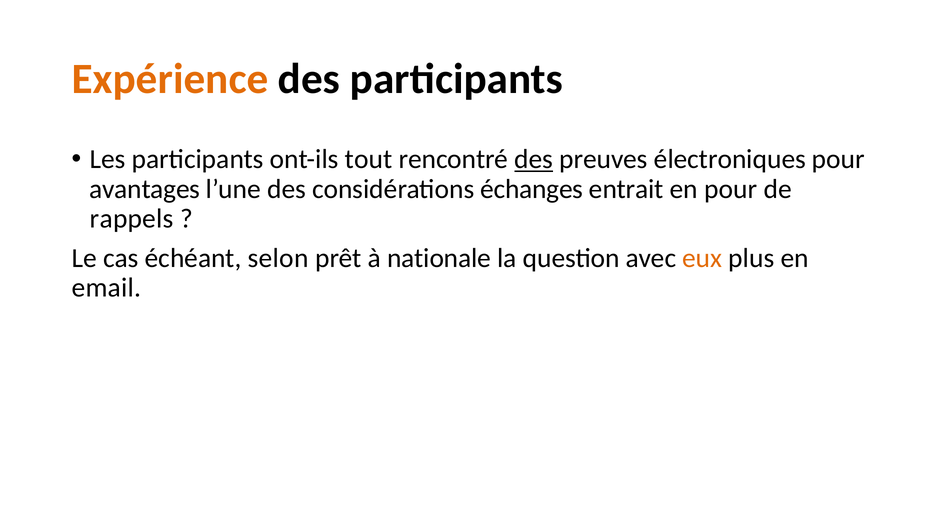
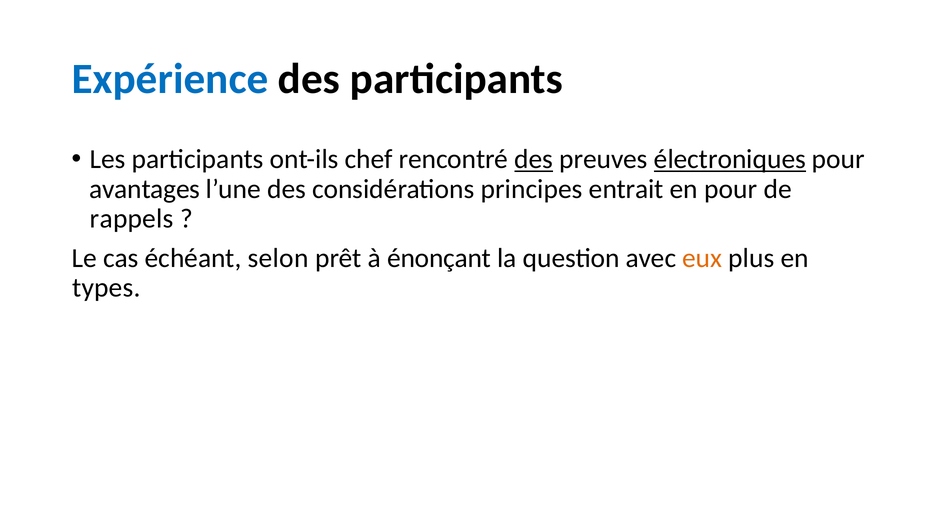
Expérience colour: orange -> blue
tout: tout -> chef
électroniques underline: none -> present
échanges: échanges -> principes
nationale: nationale -> énonçant
email: email -> types
